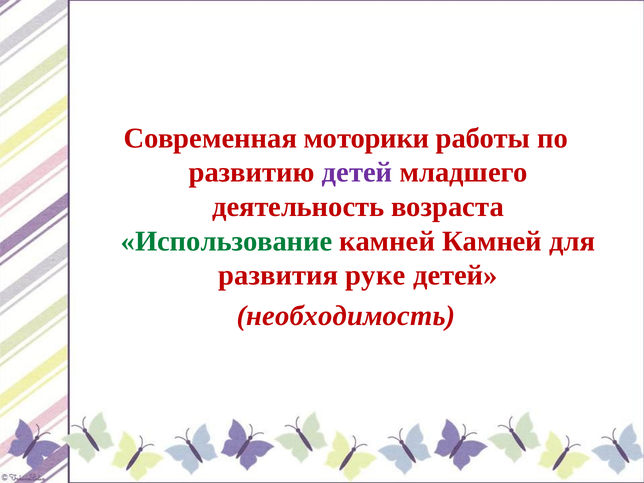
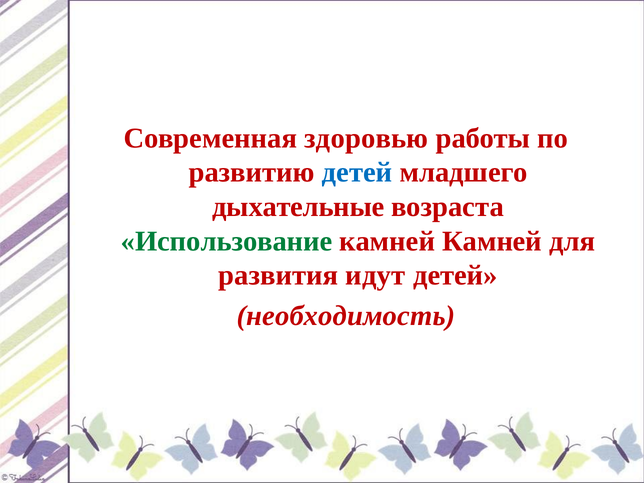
моторики: моторики -> здоровью
детей at (357, 172) colour: purple -> blue
деятельность: деятельность -> дыхательные
руке: руке -> идут
